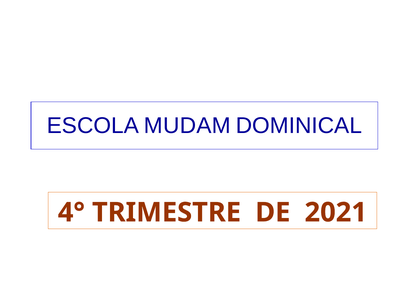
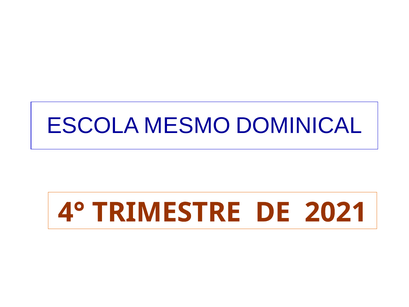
MUDAM: MUDAM -> MESMO
